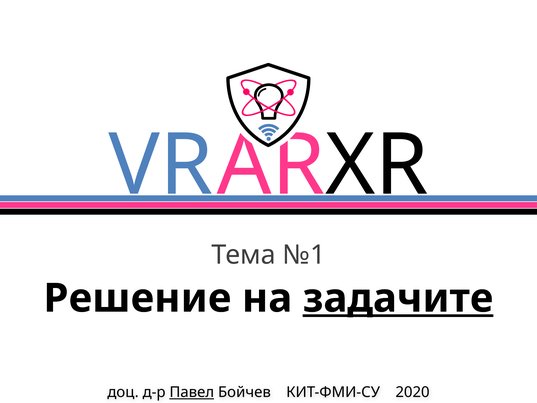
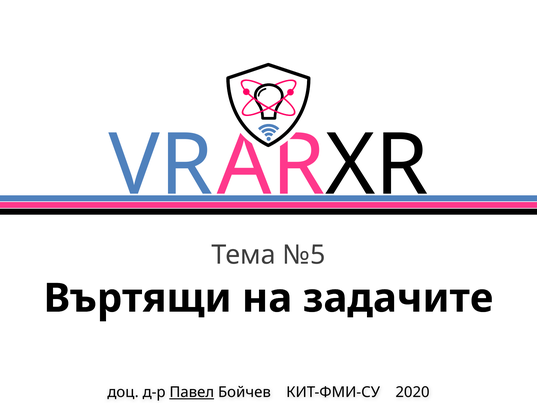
№1: №1 -> №5
Решение: Решение -> Въртящи
задачите underline: present -> none
